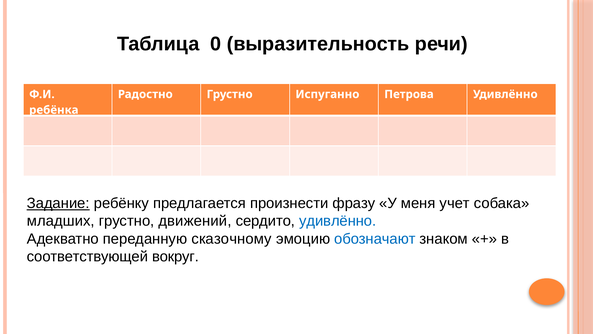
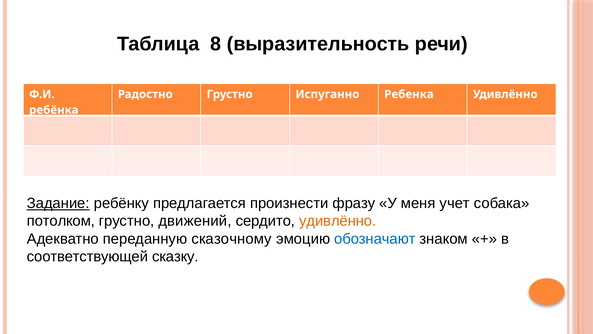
0: 0 -> 8
Петрова: Петрова -> Ребенка
младших: младших -> потолком
удивлённо at (338, 221) colour: blue -> orange
вокруг: вокруг -> сказку
